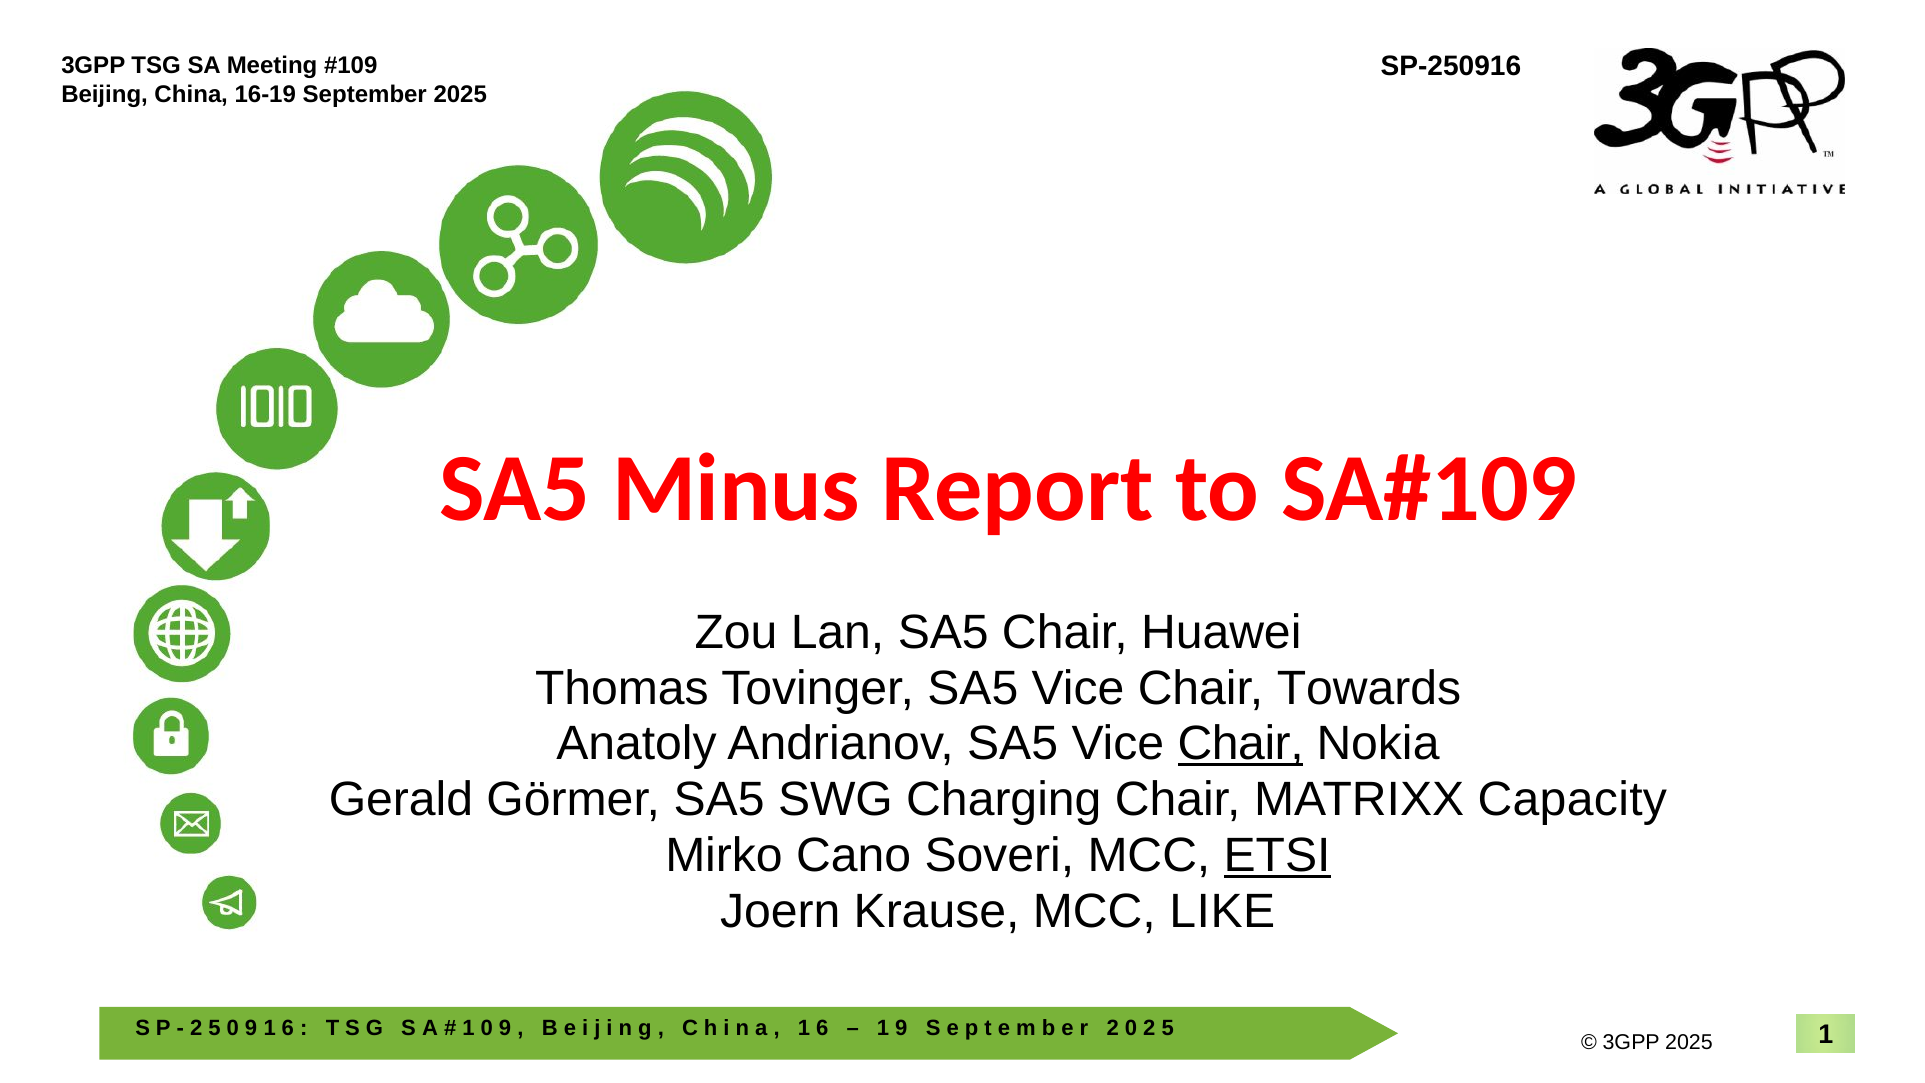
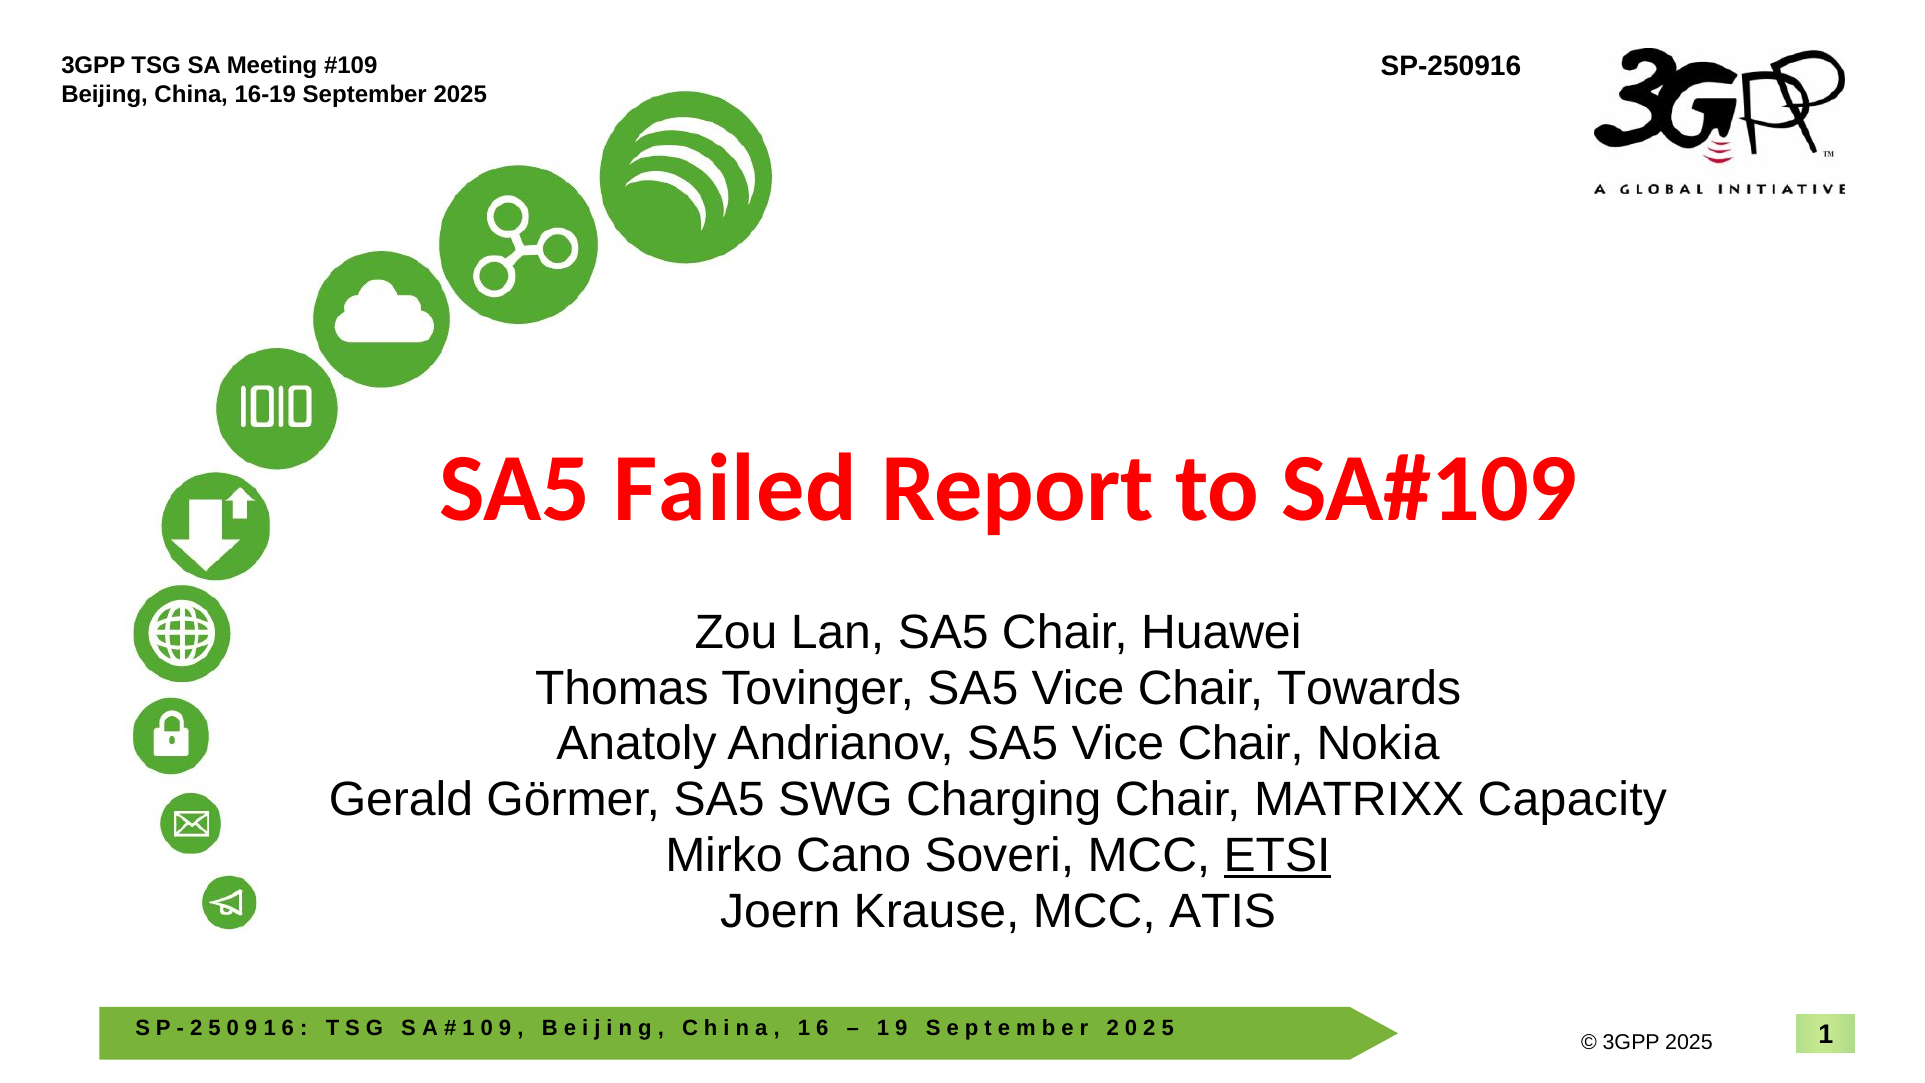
Minus: Minus -> Failed
Chair at (1241, 744) underline: present -> none
LIKE: LIKE -> ATIS
